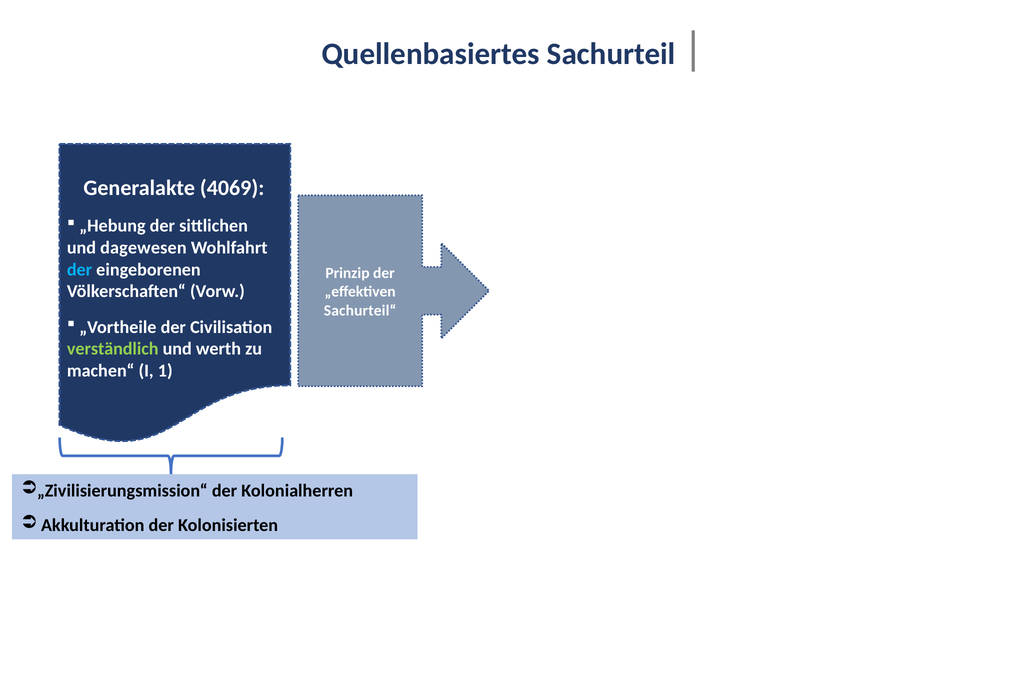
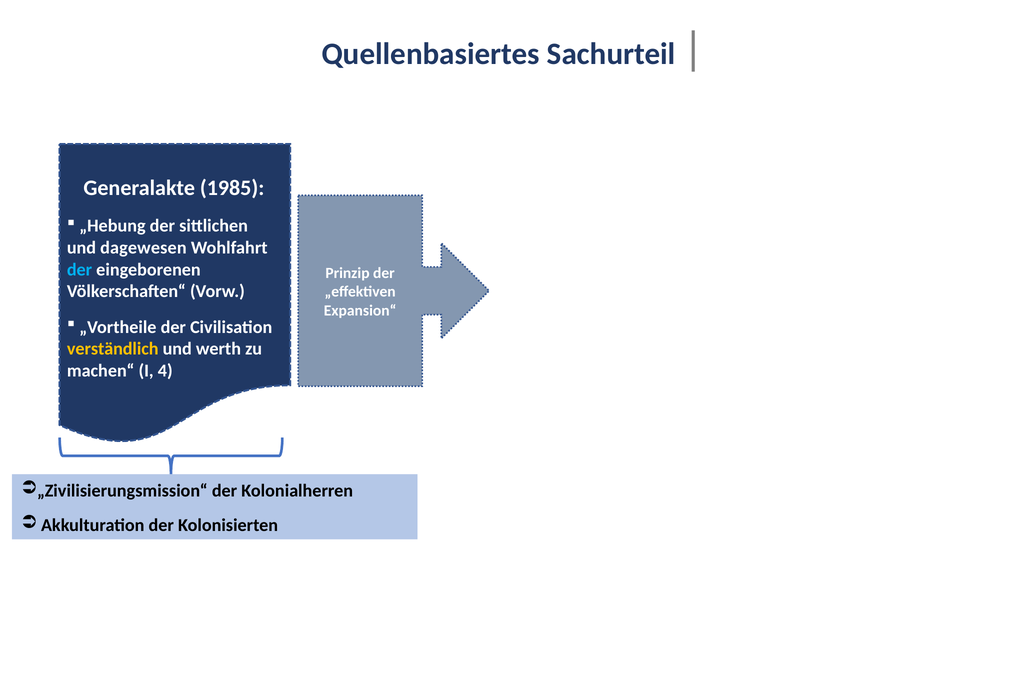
4069: 4069 -> 1985
Sachurteil“: Sachurteil“ -> Expansion“
verständlich colour: light green -> yellow
1: 1 -> 4
